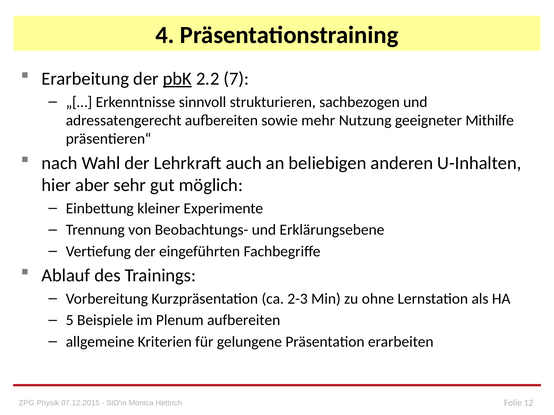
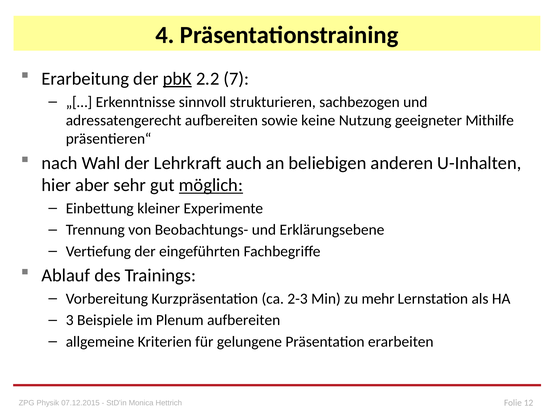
mehr: mehr -> keine
möglich underline: none -> present
ohne: ohne -> mehr
5: 5 -> 3
